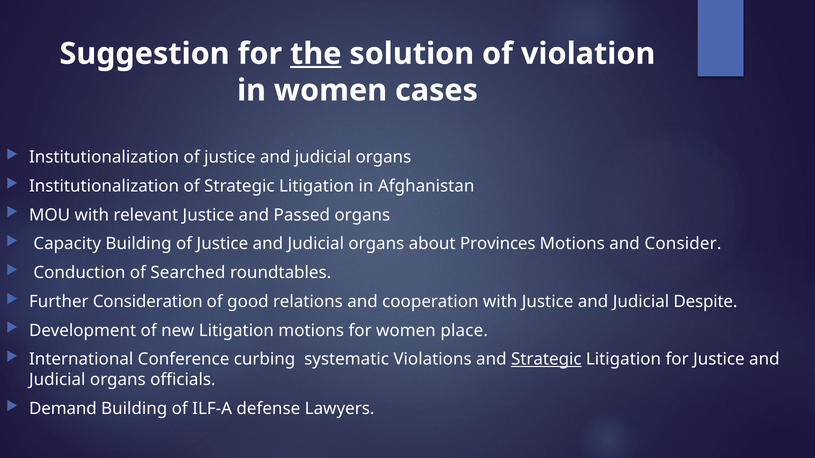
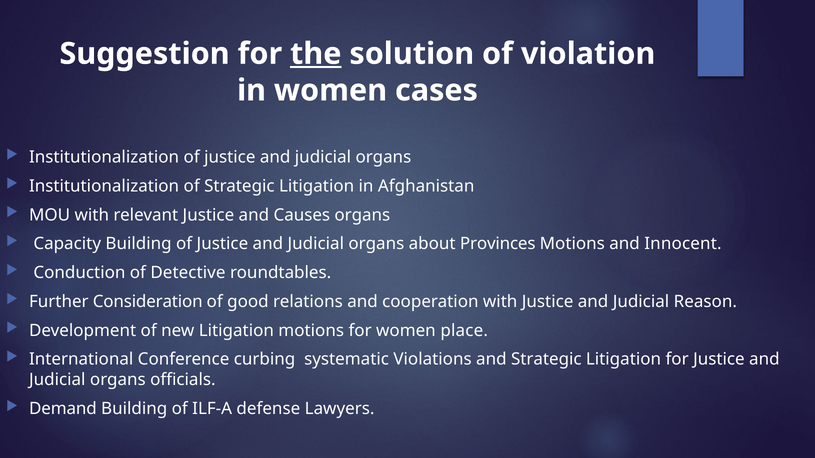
Passed: Passed -> Causes
Consider: Consider -> Innocent
Searched: Searched -> Detective
Despite: Despite -> Reason
Strategic at (546, 360) underline: present -> none
